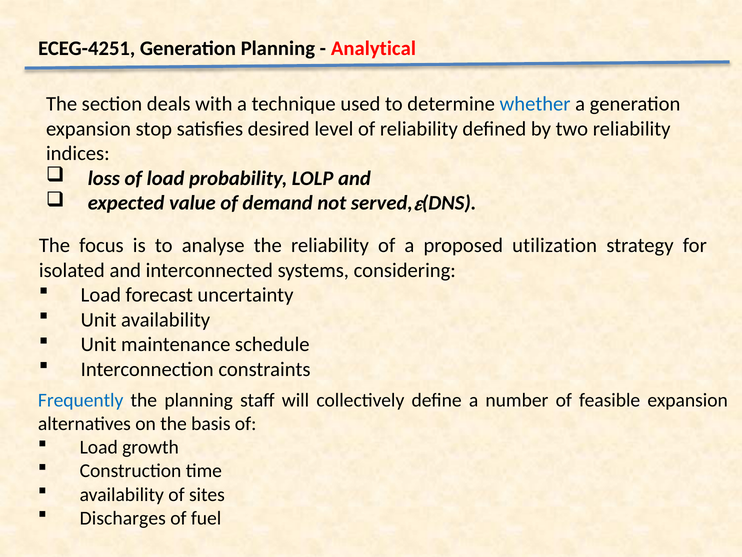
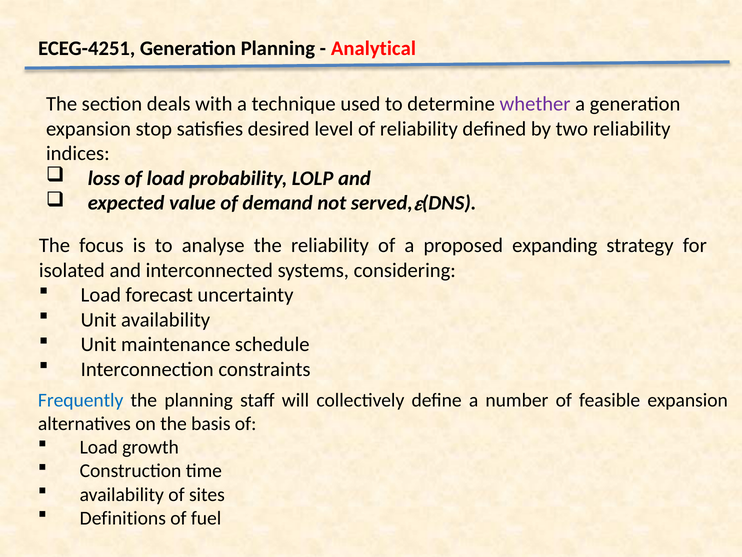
whether colour: blue -> purple
utilization: utilization -> expanding
Discharges: Discharges -> Definitions
